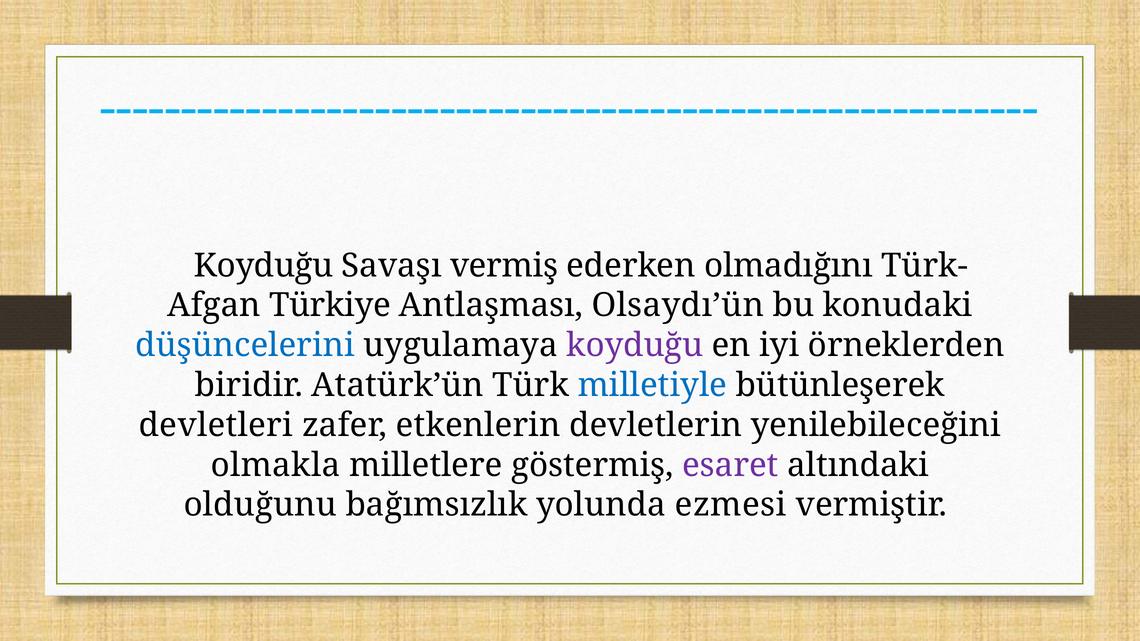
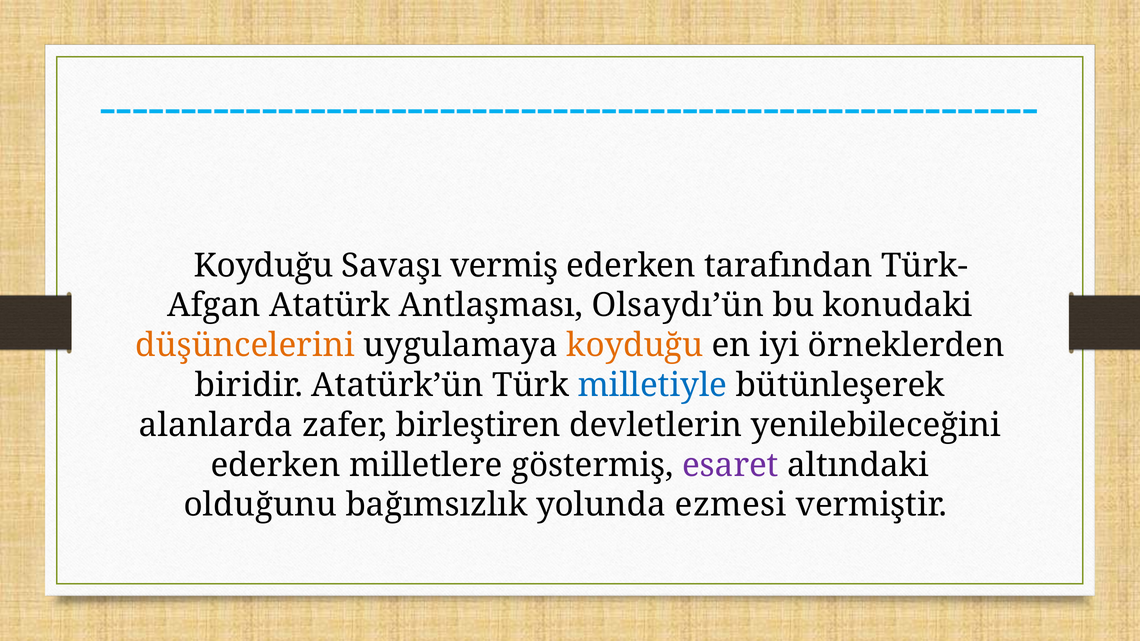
olmadığını: olmadığını -> tarafından
Türkiye: Türkiye -> Atatürk
düşüncelerini colour: blue -> orange
koyduğu at (635, 345) colour: purple -> orange
devletleri: devletleri -> alanlarda
etkenlerin: etkenlerin -> birleştiren
olmakla at (276, 465): olmakla -> ederken
